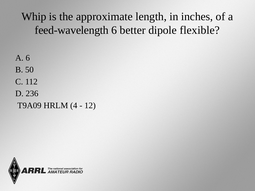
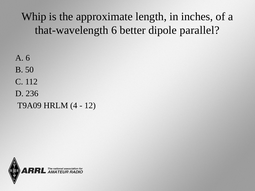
feed-wavelength: feed-wavelength -> that-wavelength
flexible: flexible -> parallel
